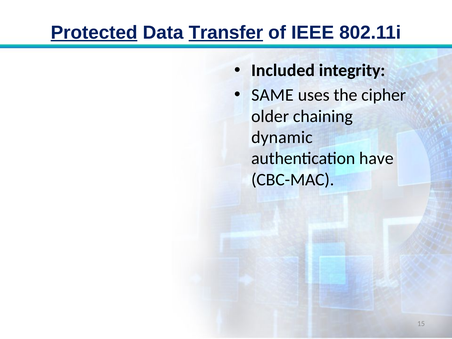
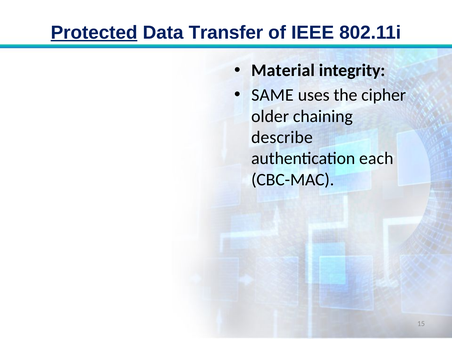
Transfer underline: present -> none
Included: Included -> Material
dynamic: dynamic -> describe
have: have -> each
